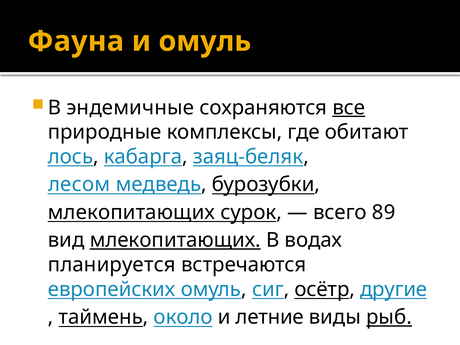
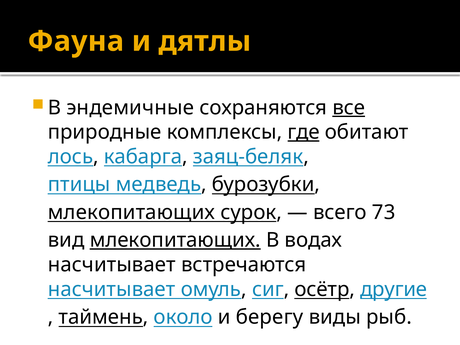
и омуль: омуль -> дятлы
где underline: none -> present
лесом: лесом -> птицы
89: 89 -> 73
планируется at (112, 265): планируется -> насчитывает
европейских at (112, 289): европейских -> насчитывает
летние: летние -> берегу
рыб underline: present -> none
